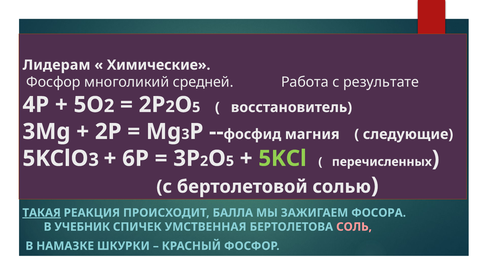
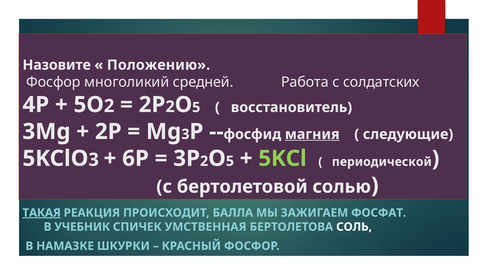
Лидерам: Лидерам -> Назовите
Химические: Химические -> Положению
результате: результате -> солдатских
магния underline: none -> present
перечисленных: перечисленных -> периодической
ФОСОРА: ФОСОРА -> ФОСФАТ
СОЛЬ colour: pink -> white
